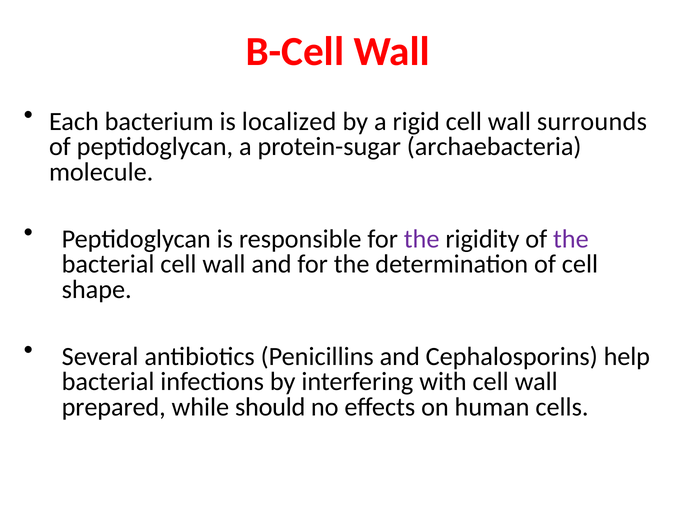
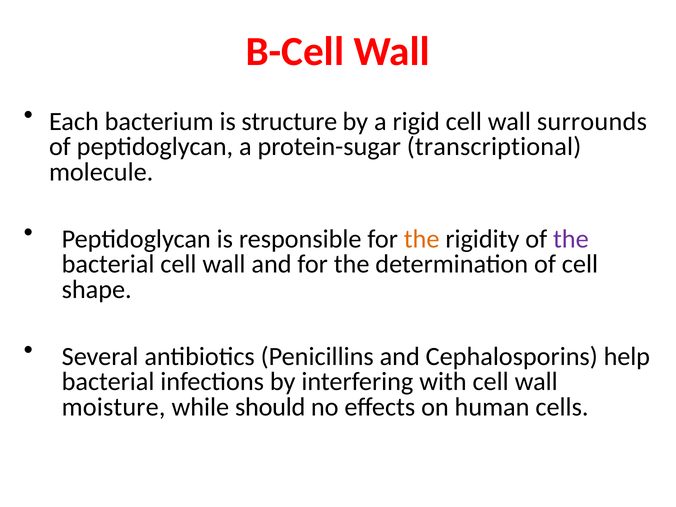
localized: localized -> structure
archaebacteria: archaebacteria -> transcriptional
the at (422, 239) colour: purple -> orange
prepared: prepared -> moisture
